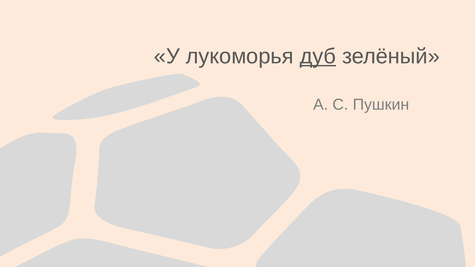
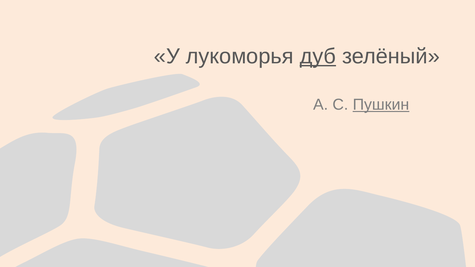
Пушкин underline: none -> present
